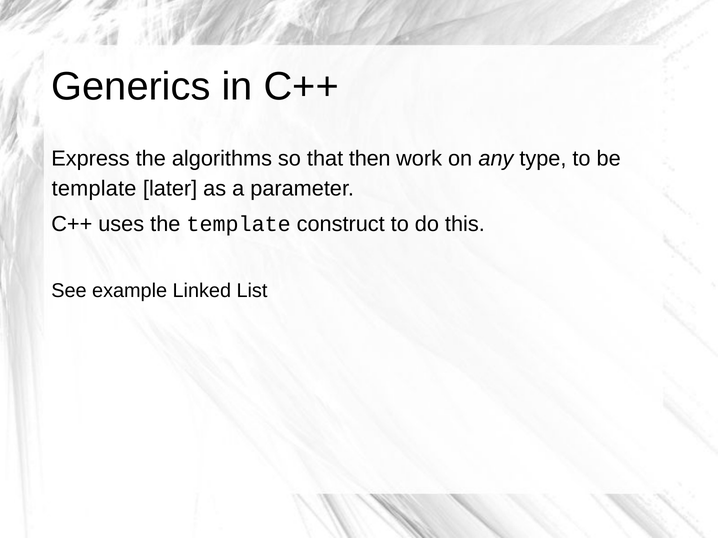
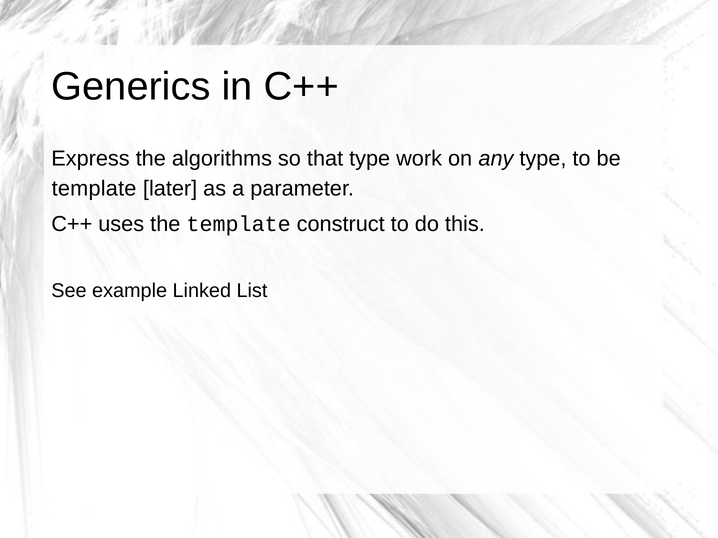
that then: then -> type
